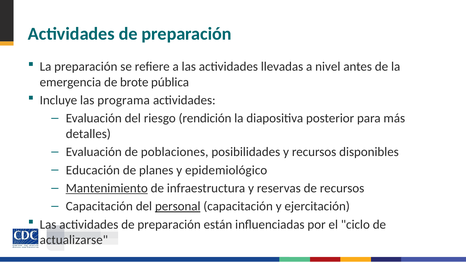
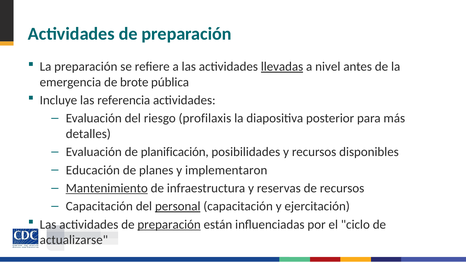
llevadas underline: none -> present
programa: programa -> referencia
rendición: rendición -> profilaxis
poblaciones: poblaciones -> planificación
epidemiológico: epidemiológico -> implementaron
preparación at (169, 225) underline: none -> present
